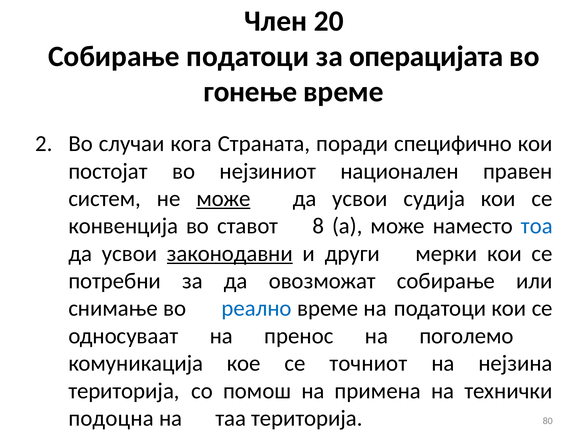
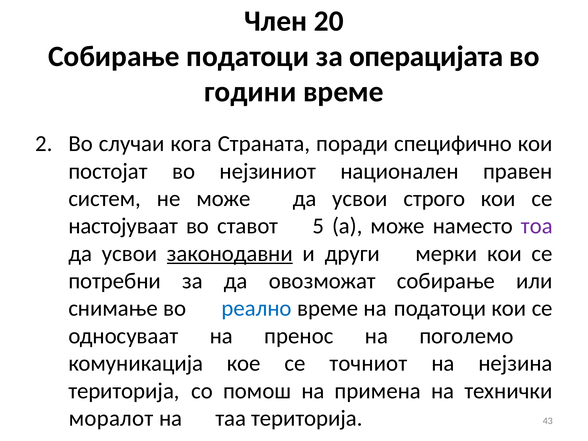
гонење: гонење -> години
може at (223, 199) underline: present -> none
судија: судија -> строго
конвенција: конвенција -> настојуваат
8: 8 -> 5
тоа colour: blue -> purple
подоцна: подоцна -> моралот
80: 80 -> 43
